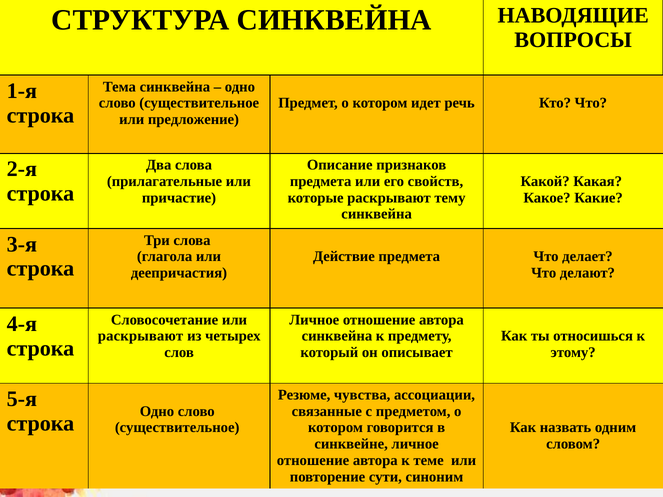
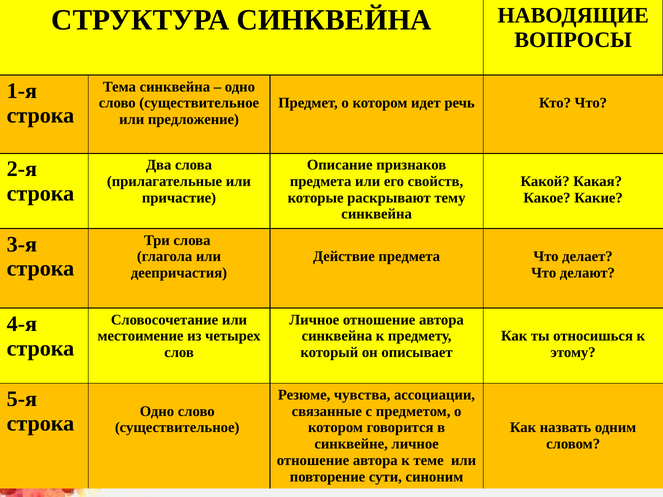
раскрывают at (140, 336): раскрывают -> местоимение
